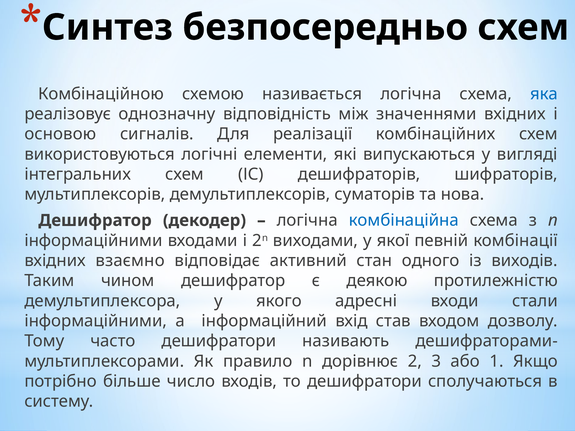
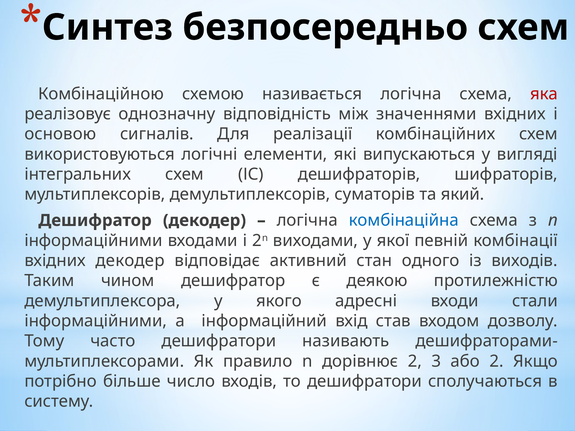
яка colour: blue -> red
нова: нова -> який
вхідних взаємно: взаємно -> декодер
або 1: 1 -> 2
